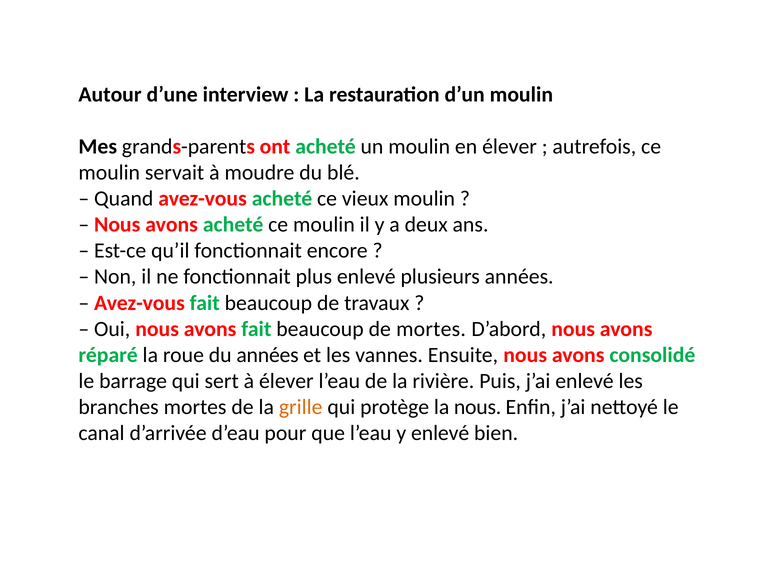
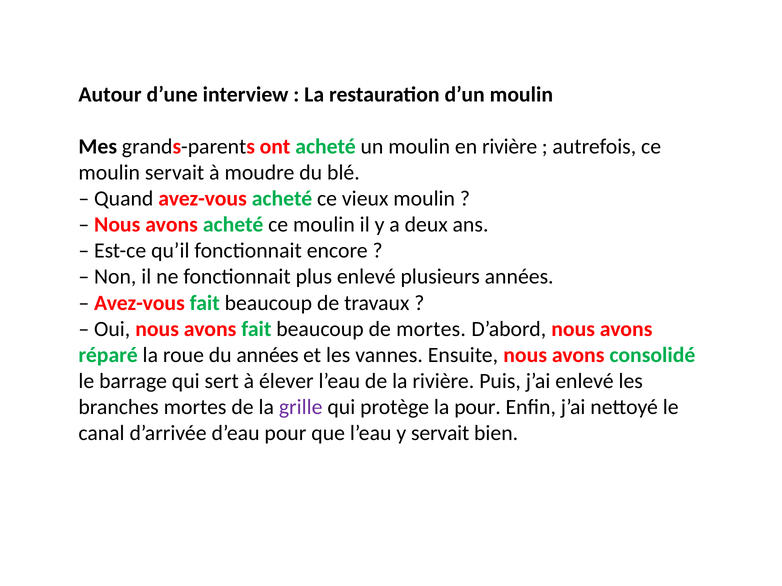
en élever: élever -> rivière
grille colour: orange -> purple
la nous: nous -> pour
y enlevé: enlevé -> servait
